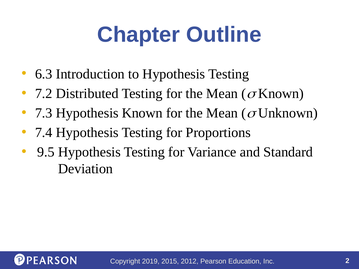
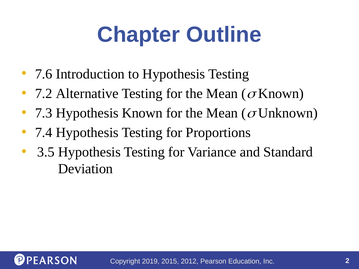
6.3: 6.3 -> 7.6
Distributed: Distributed -> Alternative
9.5: 9.5 -> 3.5
